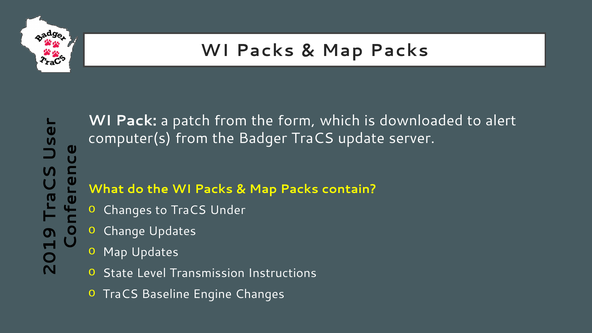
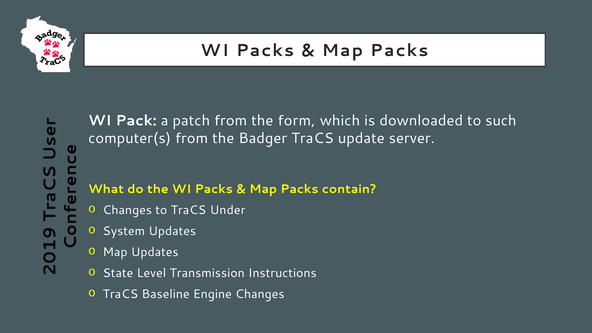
alert: alert -> such
Change: Change -> System
